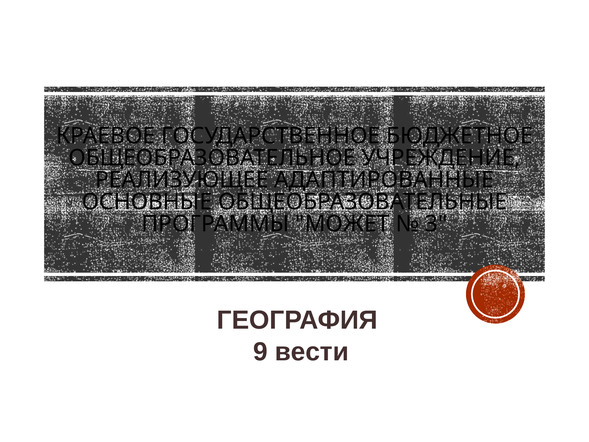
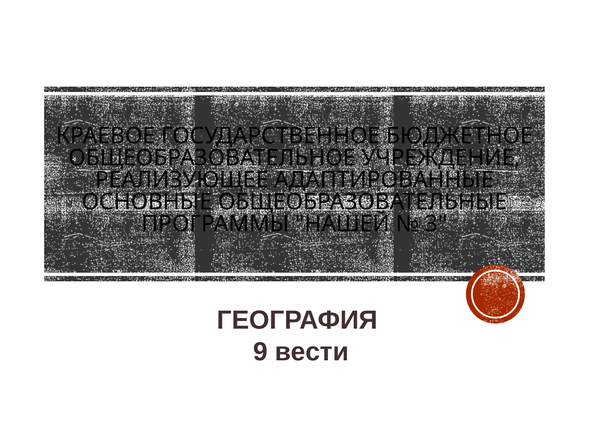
МОЖЕТ: МОЖЕТ -> НАШЕЙ
